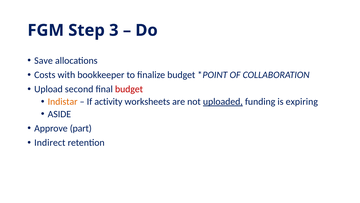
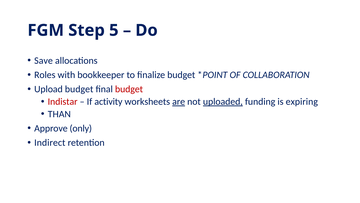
3: 3 -> 5
Costs: Costs -> Roles
Upload second: second -> budget
Indistar colour: orange -> red
are underline: none -> present
ASIDE: ASIDE -> THAN
part: part -> only
